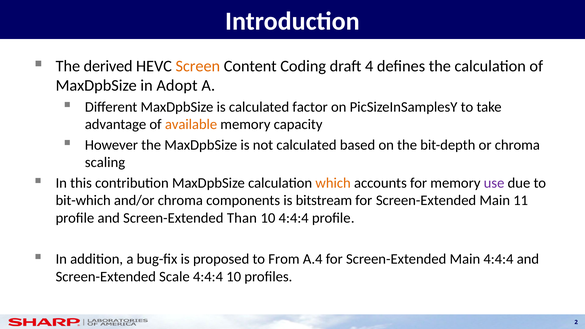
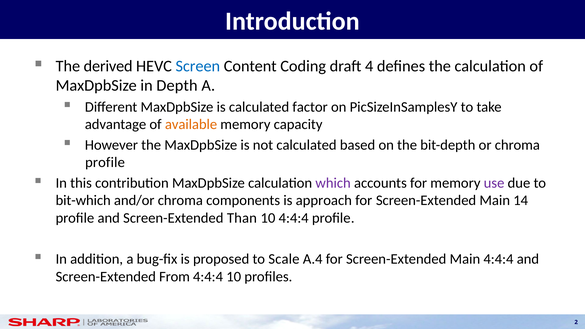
Screen colour: orange -> blue
Adopt: Adopt -> Depth
scaling at (105, 162): scaling -> profile
which colour: orange -> purple
bitstream: bitstream -> approach
11: 11 -> 14
From: From -> Scale
Scale: Scale -> From
